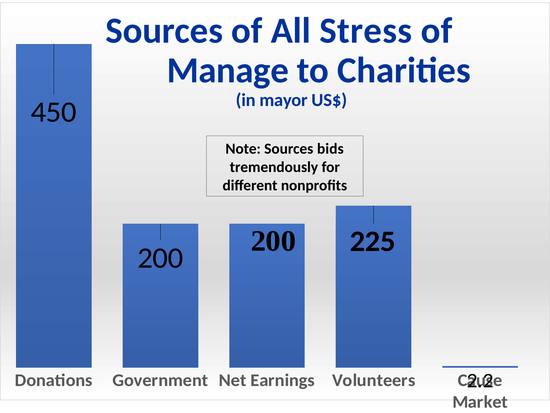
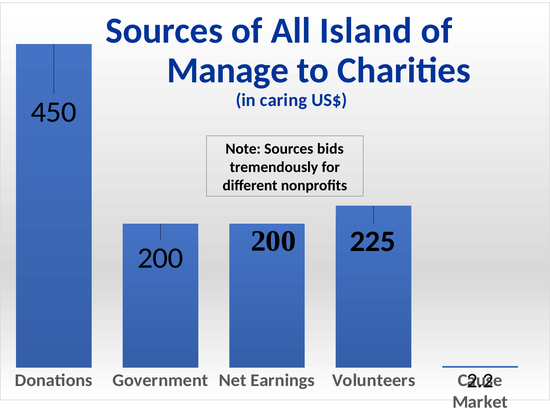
Stress: Stress -> Island
mayor: mayor -> caring
